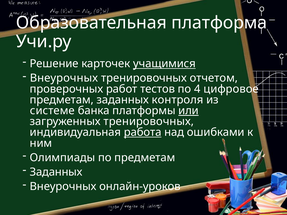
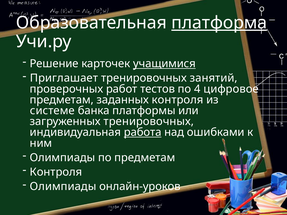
платформа underline: none -> present
Внеурочных at (64, 78): Внеурочных -> Приглашает
отчетом: отчетом -> занятий
или underline: present -> none
Заданных at (56, 172): Заданных -> Контроля
Внеурочных at (63, 187): Внеурочных -> Олимпиады
